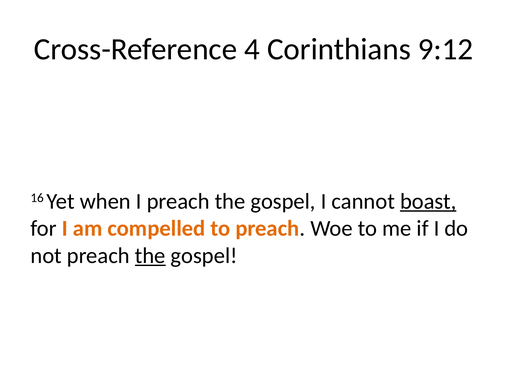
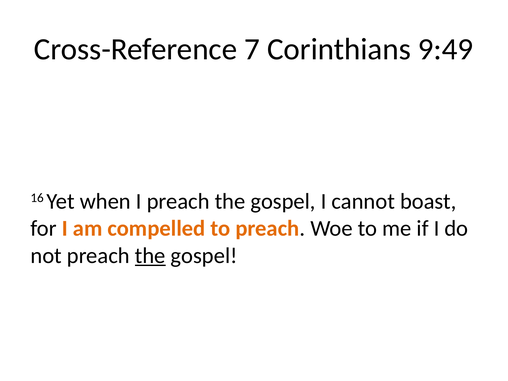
4: 4 -> 7
9:12: 9:12 -> 9:49
boast underline: present -> none
